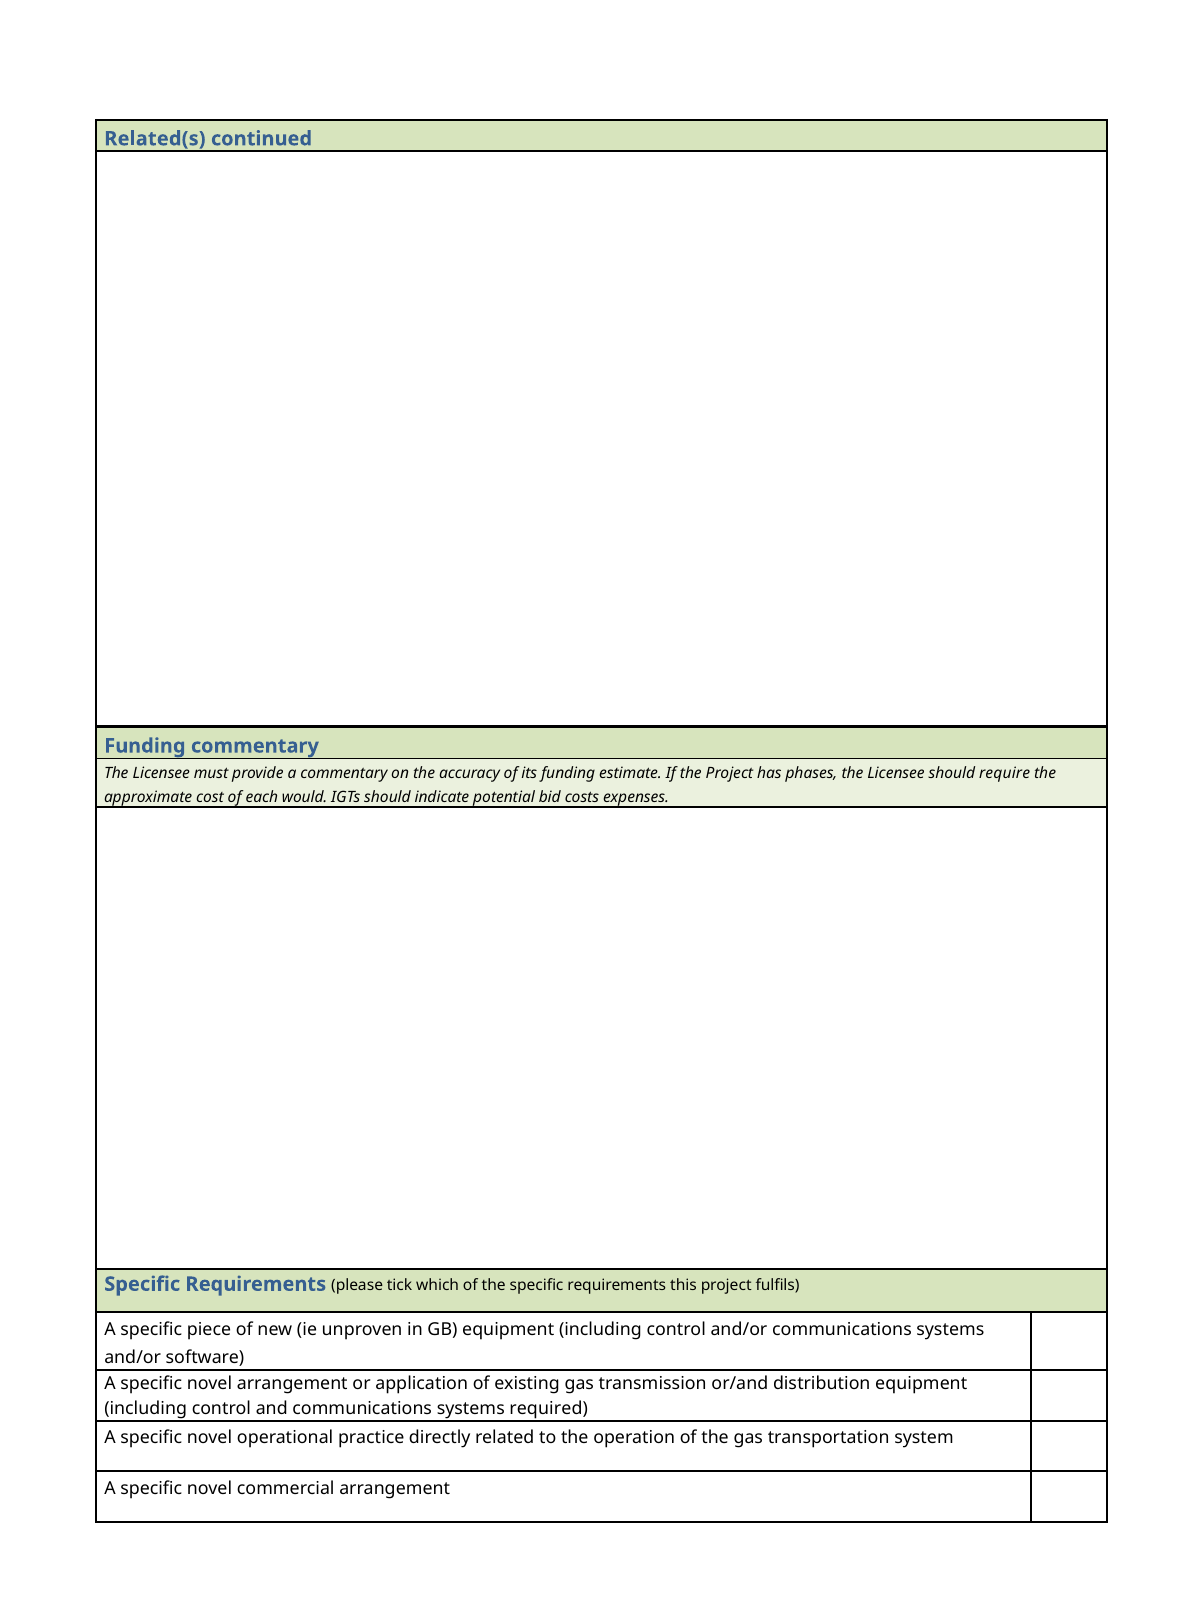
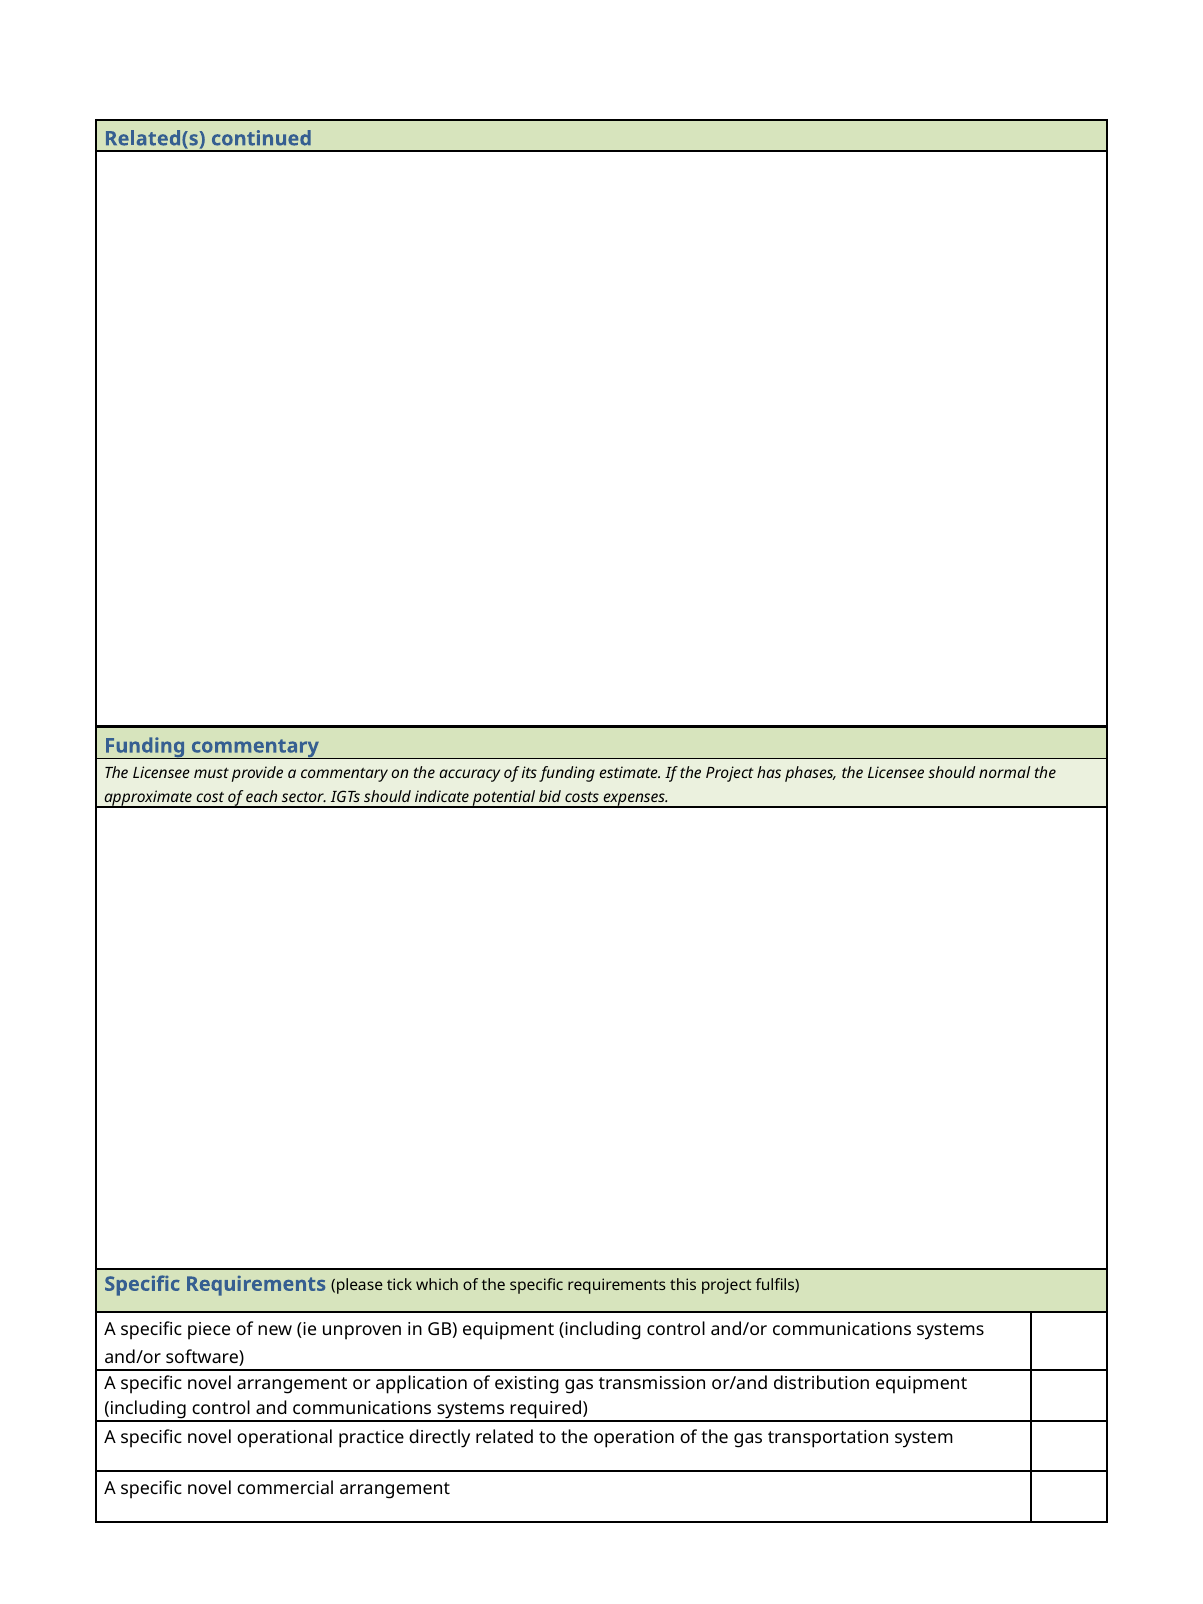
require: require -> normal
would: would -> sector
